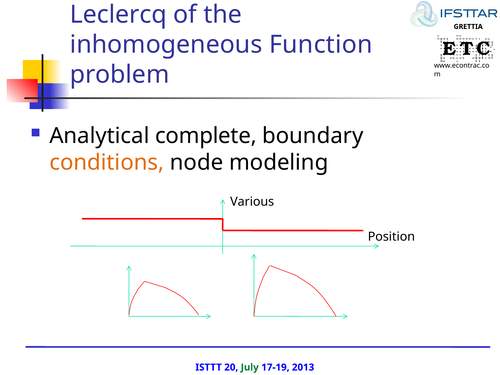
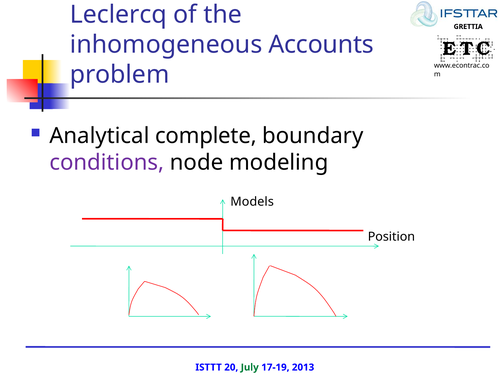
Function: Function -> Accounts
conditions colour: orange -> purple
Various: Various -> Models
